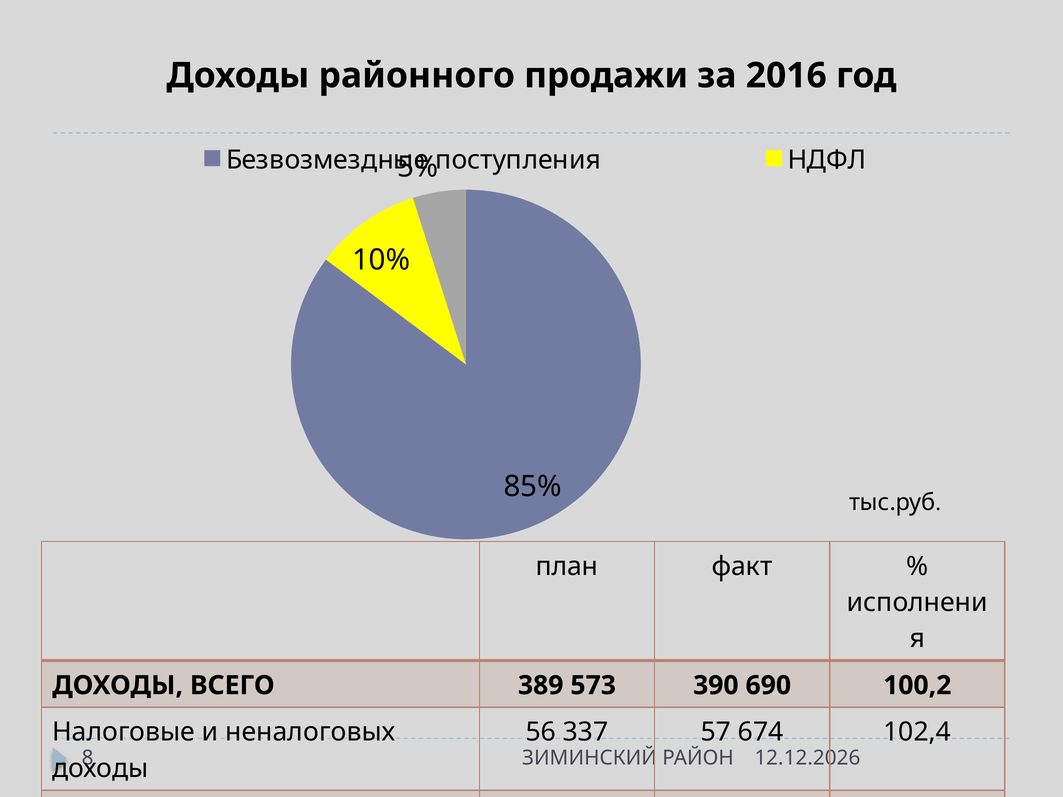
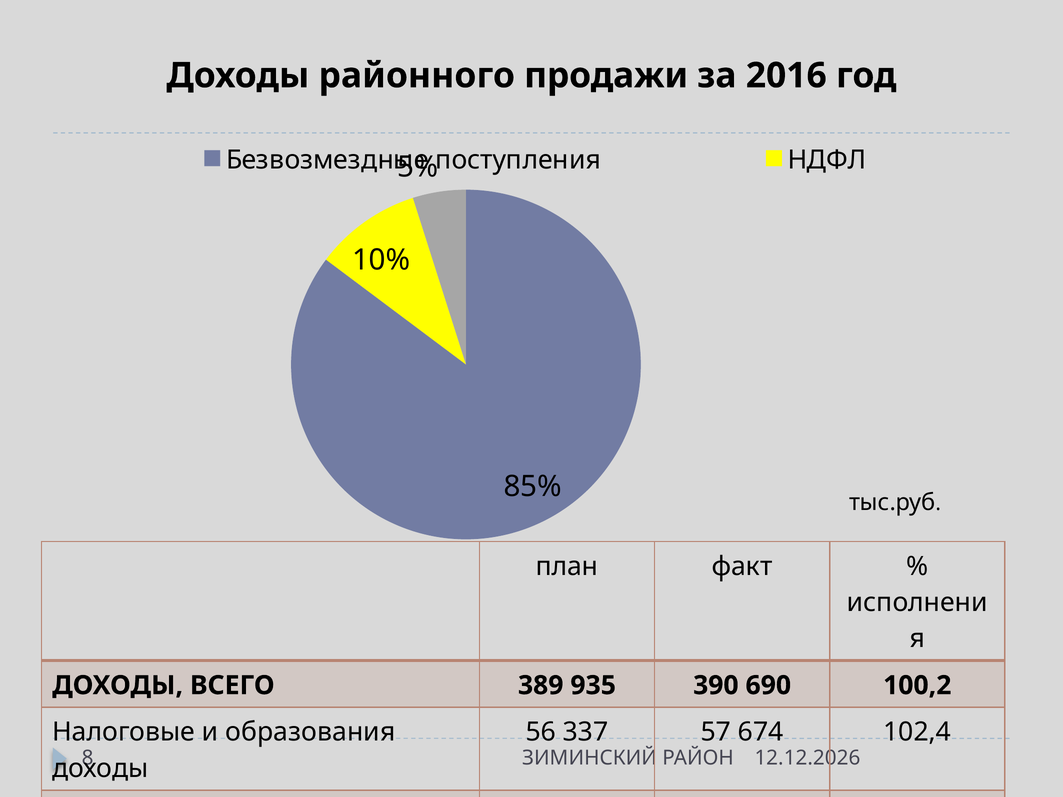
573: 573 -> 935
неналоговых: неналоговых -> образования
